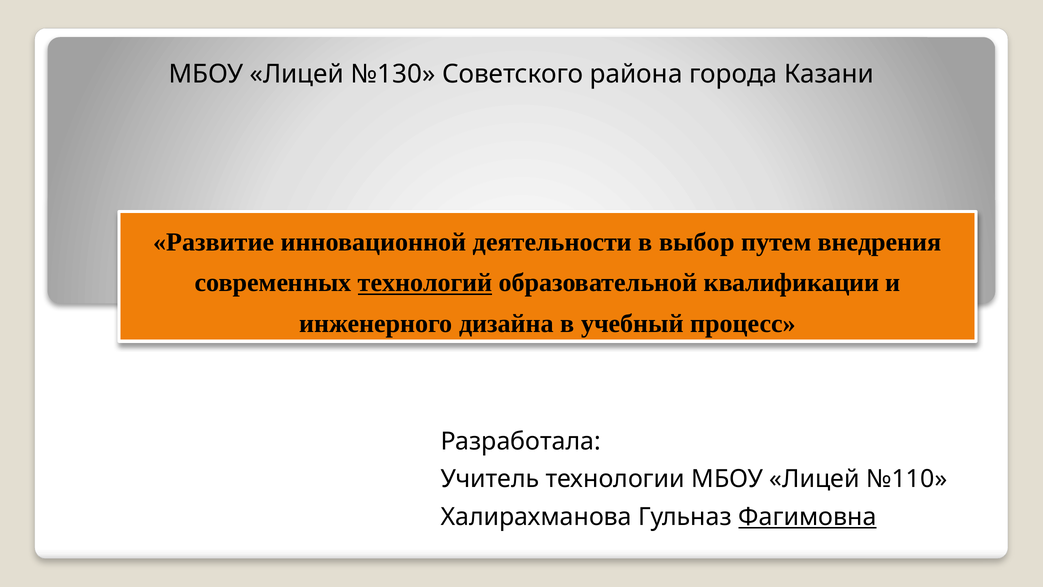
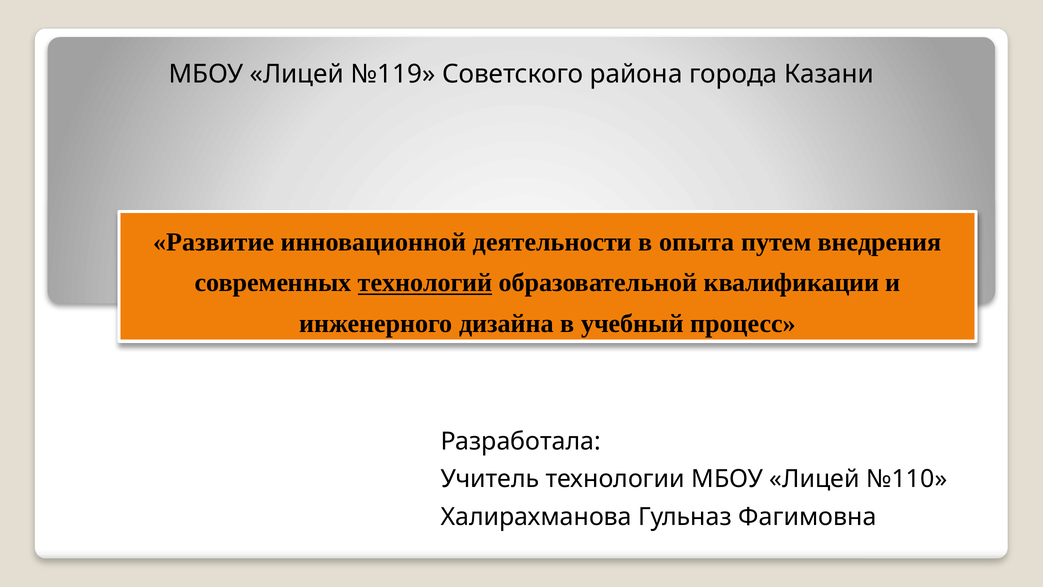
№130: №130 -> №119
выбор: выбор -> опыта
Фагимовна underline: present -> none
